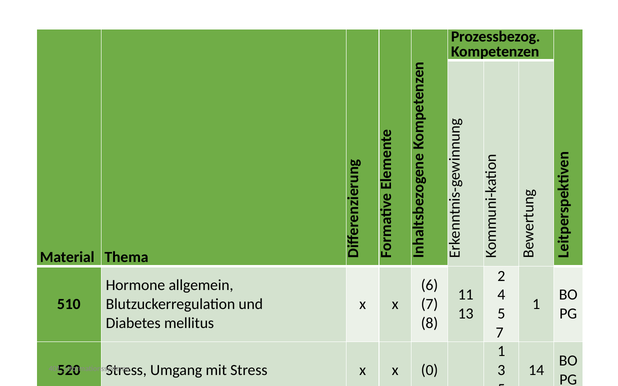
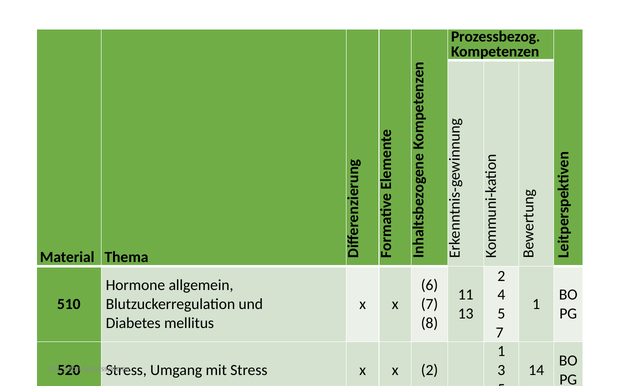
x 0: 0 -> 2
